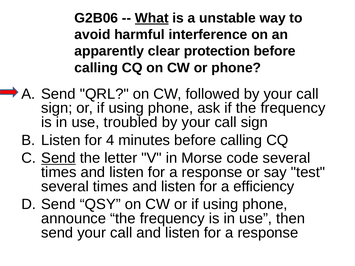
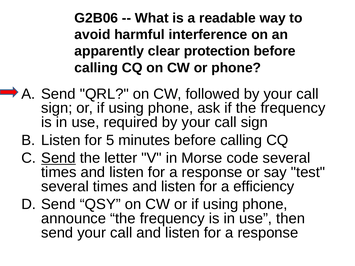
What underline: present -> none
unstable: unstable -> readable
troubled: troubled -> required
4: 4 -> 5
